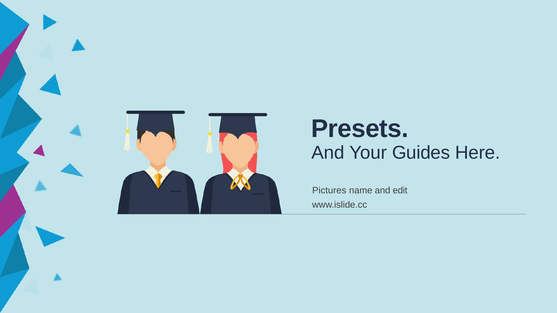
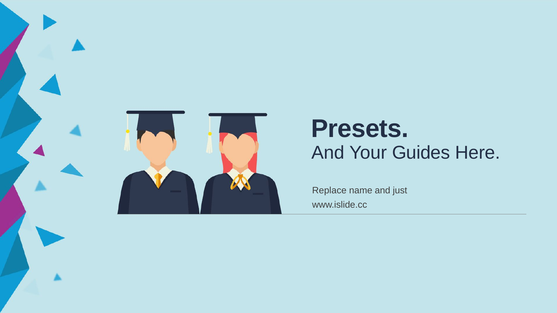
Pictures: Pictures -> Replace
edit: edit -> just
